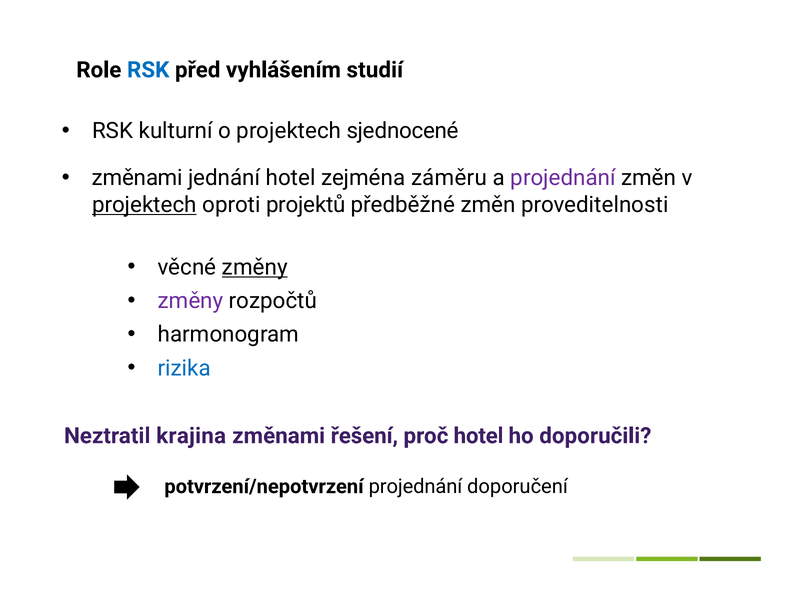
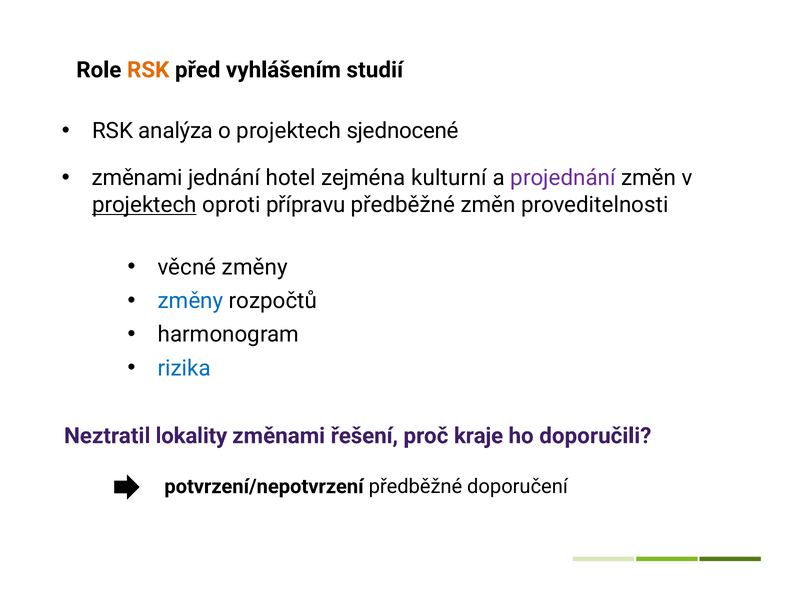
RSK at (148, 70) colour: blue -> orange
kulturní: kulturní -> analýza
záměru: záměru -> kulturní
projektů: projektů -> přípravu
změny at (255, 267) underline: present -> none
změny at (191, 301) colour: purple -> blue
krajina: krajina -> lokality
proč hotel: hotel -> kraje
potvrzení/nepotvrzení projednání: projednání -> předběžné
